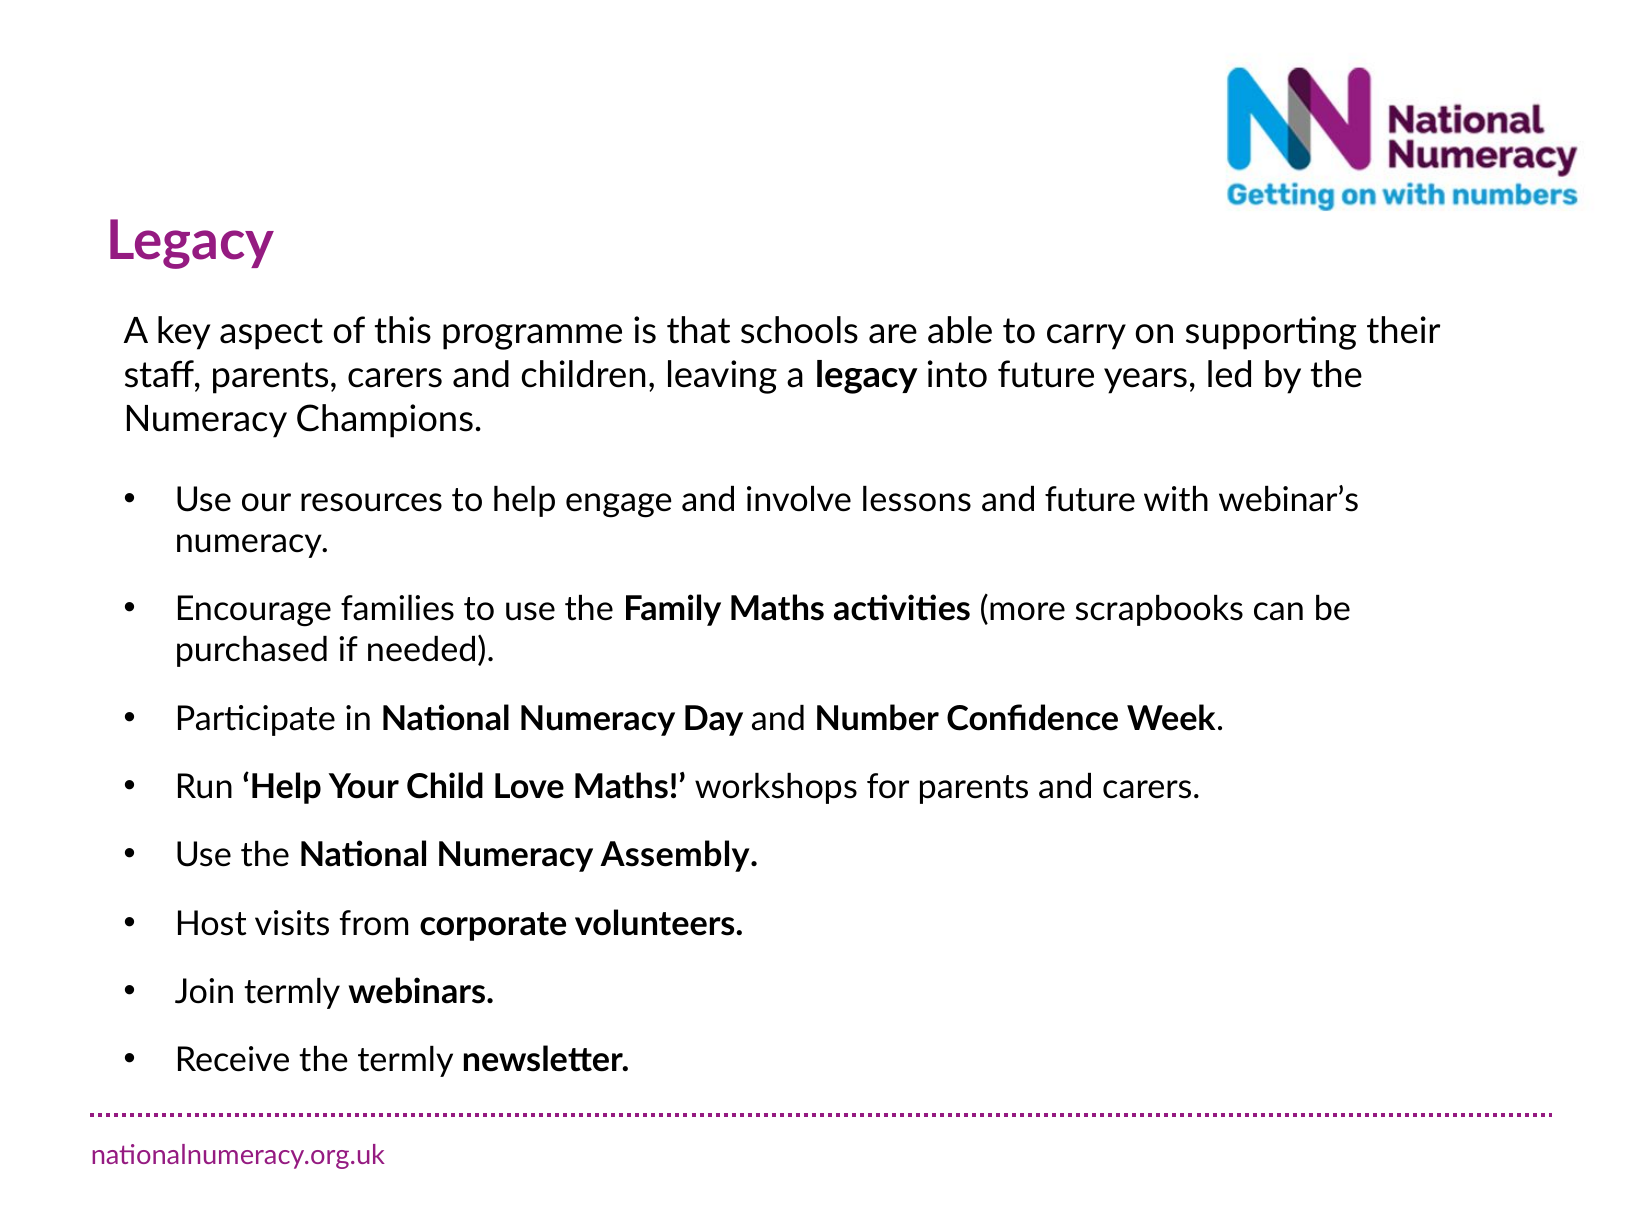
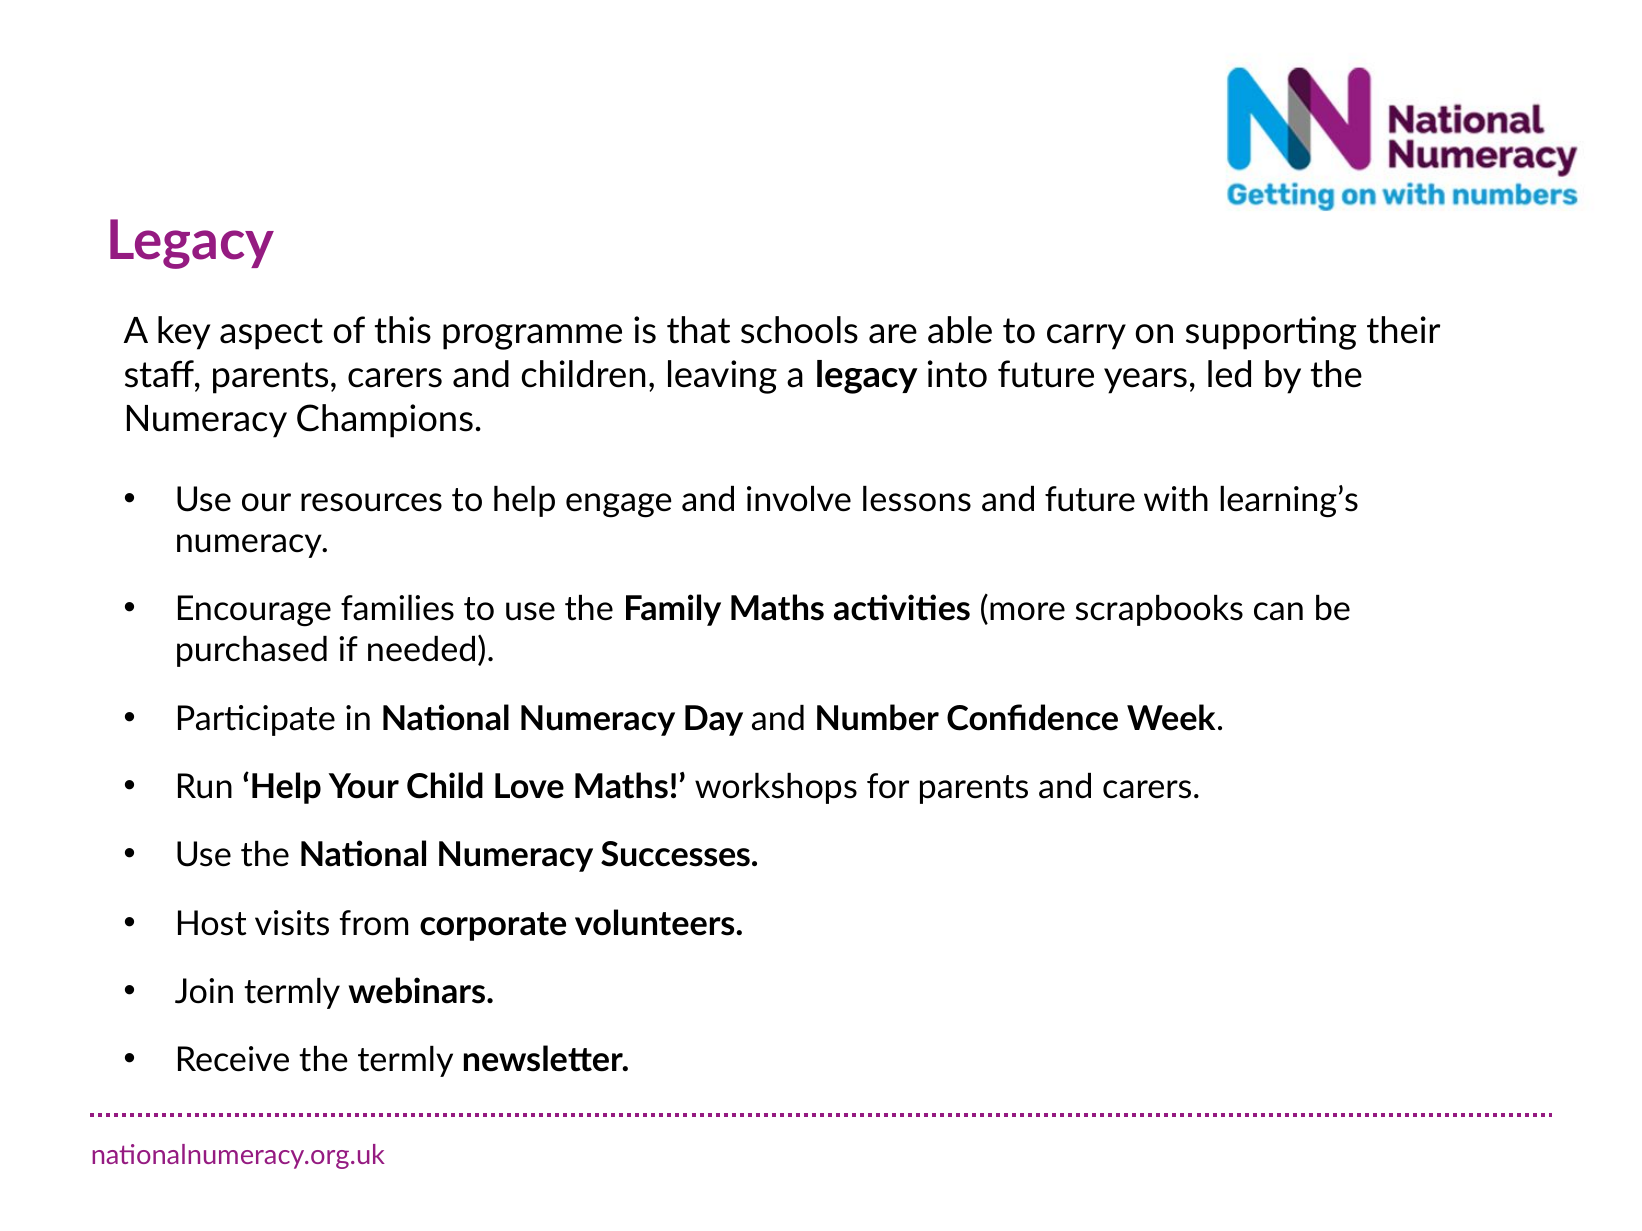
webinar’s: webinar’s -> learning’s
Assembly: Assembly -> Successes
